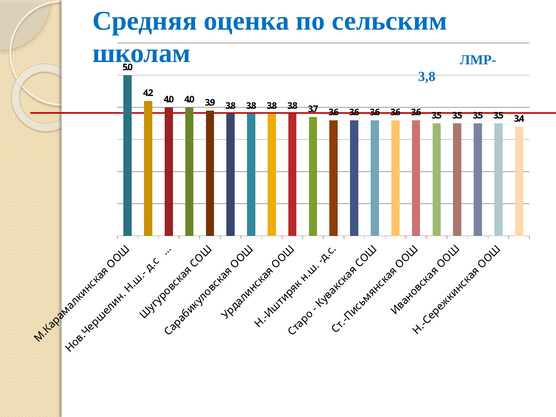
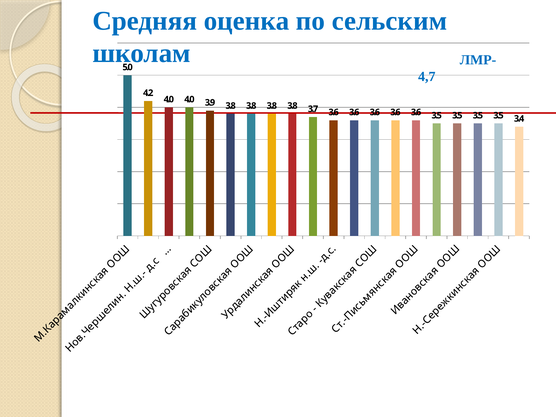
3,8: 3,8 -> 4,7
